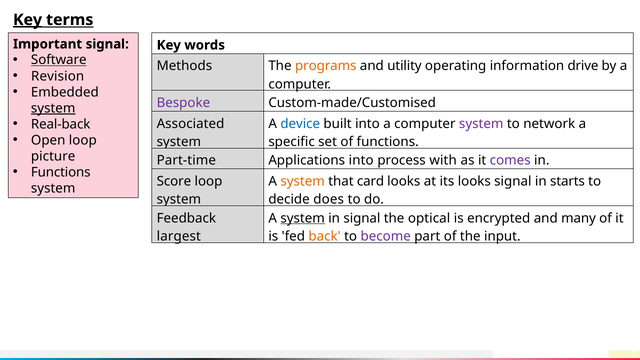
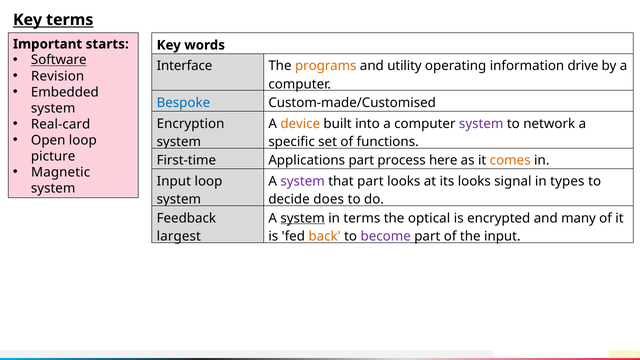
Key at (28, 20) underline: present -> none
Important signal: signal -> starts
Methods: Methods -> Interface
Bespoke colour: purple -> blue
system at (53, 108) underline: present -> none
Real-back: Real-back -> Real-card
Associated: Associated -> Encryption
device colour: blue -> orange
Part-time: Part-time -> First-time
Applications into: into -> part
with: with -> here
comes colour: purple -> orange
Functions at (61, 172): Functions -> Magnetic
Score at (174, 181): Score -> Input
system at (303, 181) colour: orange -> purple
that card: card -> part
starts: starts -> types
in signal: signal -> terms
